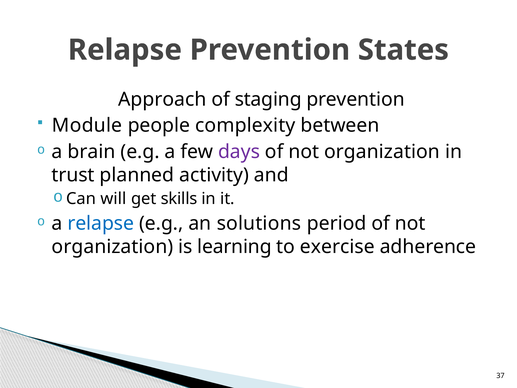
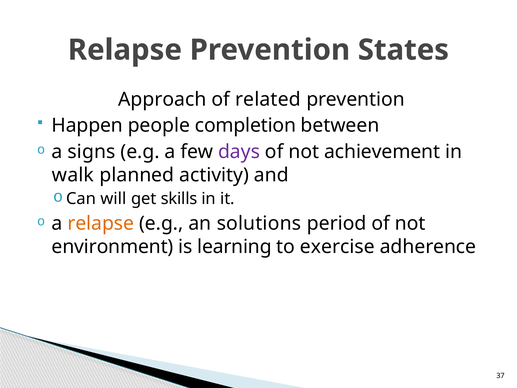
staging: staging -> related
Module: Module -> Happen
complexity: complexity -> completion
brain: brain -> signs
organization at (382, 152): organization -> achievement
trust: trust -> walk
relapse at (101, 223) colour: blue -> orange
organization at (112, 246): organization -> environment
